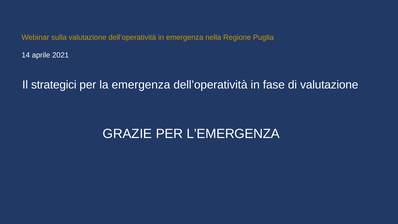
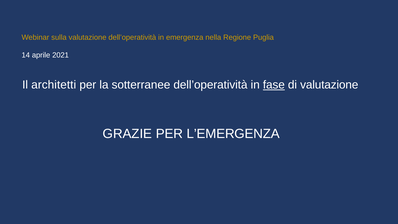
strategici: strategici -> architetti
la emergenza: emergenza -> sotterranee
fase underline: none -> present
